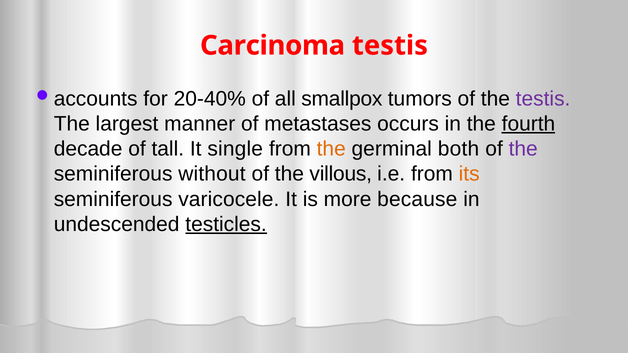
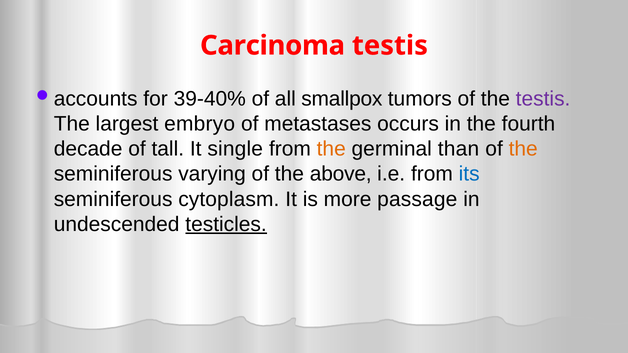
20-40%: 20-40% -> 39-40%
manner: manner -> embryo
fourth underline: present -> none
both: both -> than
the at (523, 149) colour: purple -> orange
without: without -> varying
villous: villous -> above
its colour: orange -> blue
varicocele: varicocele -> cytoplasm
because: because -> passage
